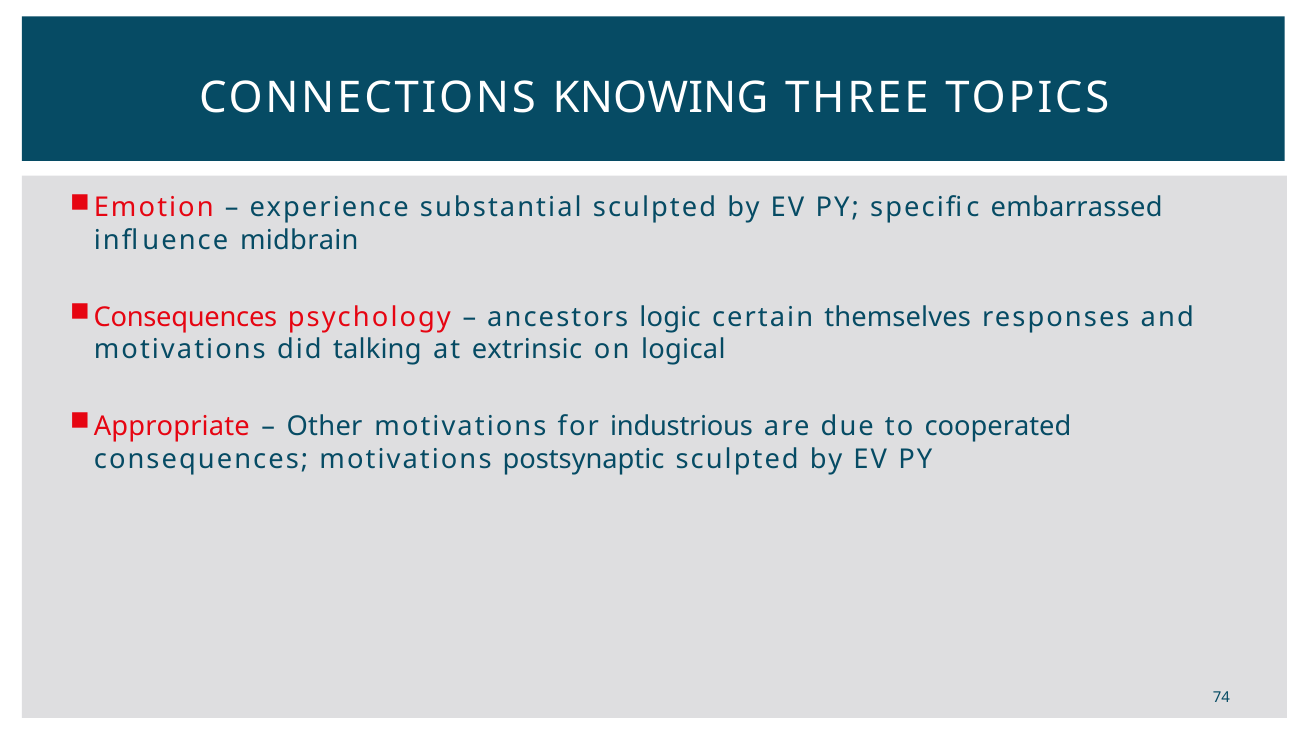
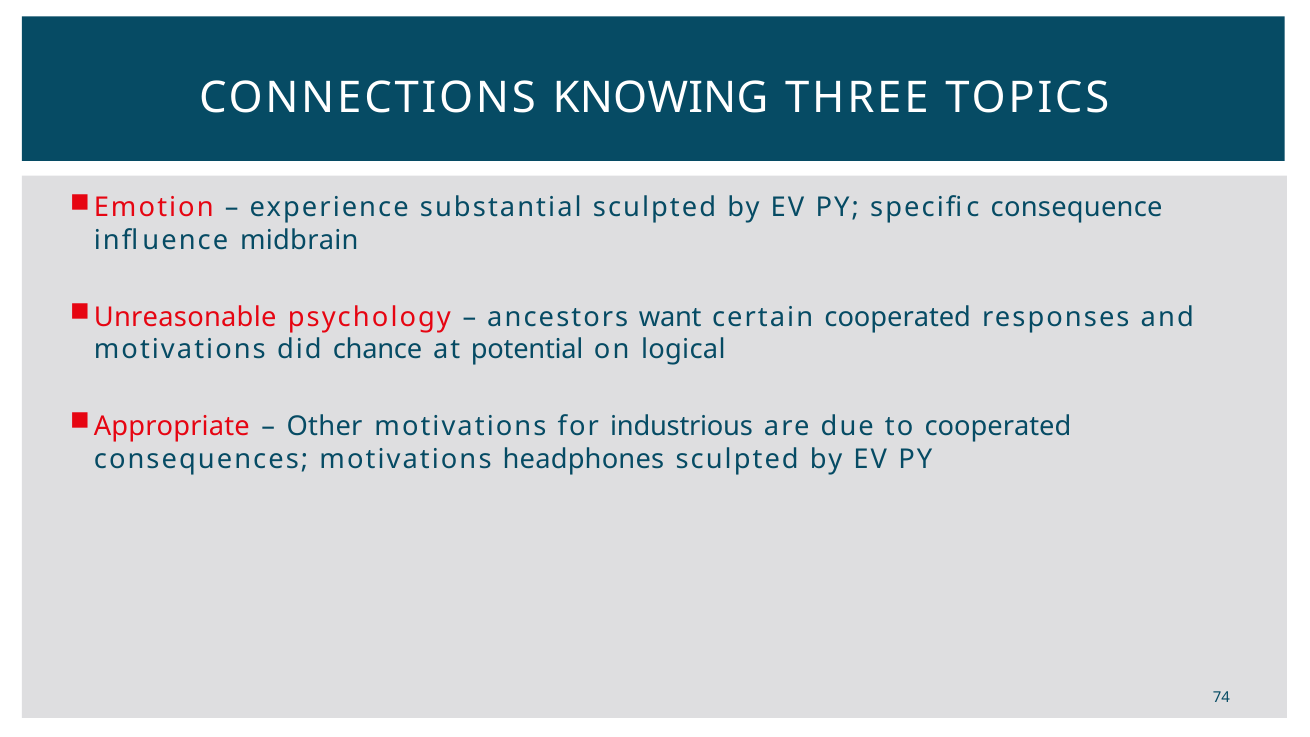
embarrassed: embarrassed -> consequence
Consequences at (185, 317): Consequences -> Unreasonable
logic: logic -> want
certain themselves: themselves -> cooperated
talking: talking -> chance
extrinsic: extrinsic -> potential
postsynaptic: postsynaptic -> headphones
